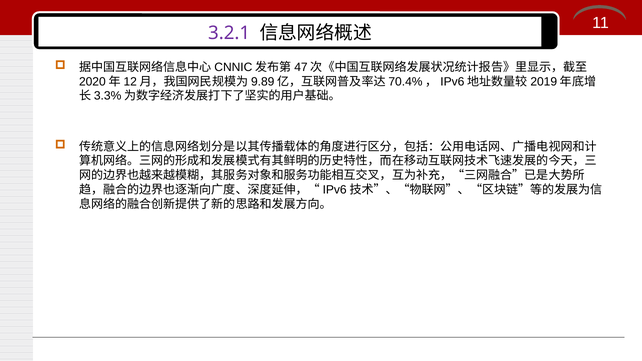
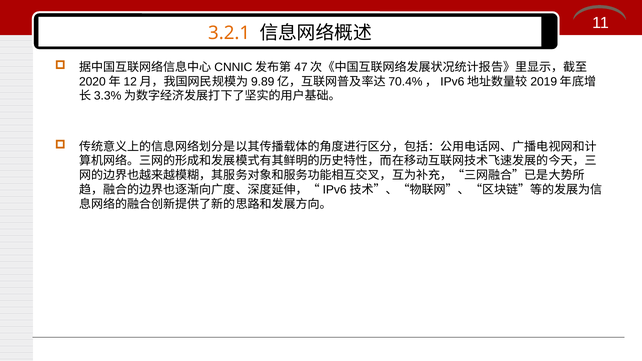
3.2.1 colour: purple -> orange
